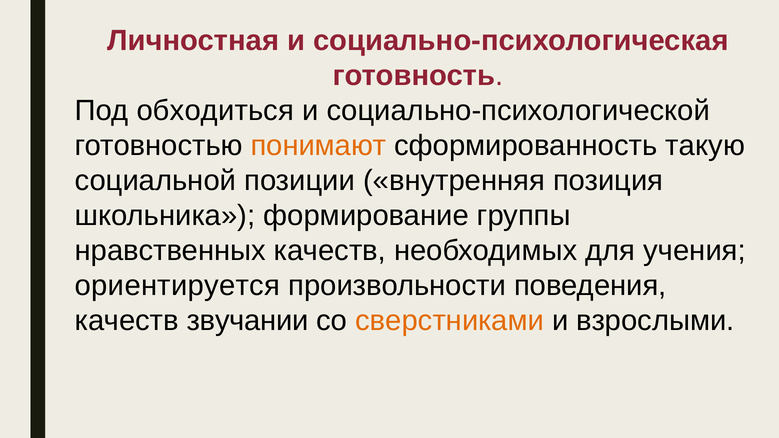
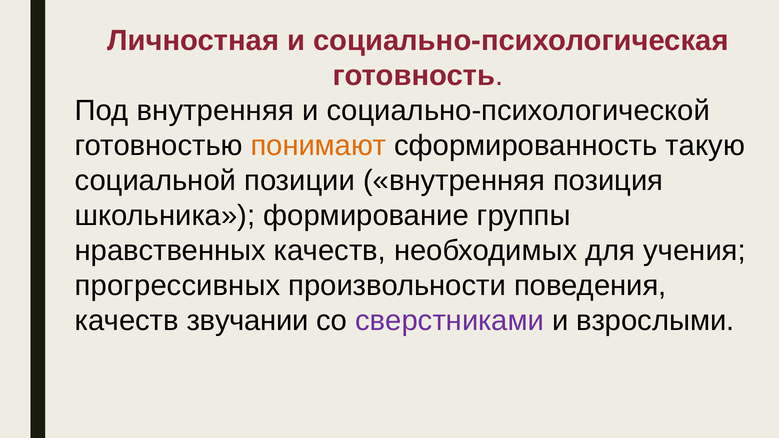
Под обходиться: обходиться -> внутренняя
ориентируется: ориентируется -> прогрессивных
сверстниками colour: orange -> purple
